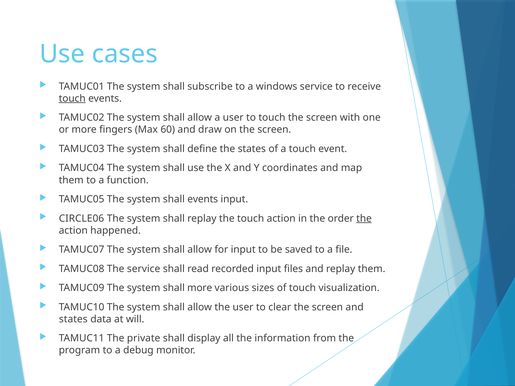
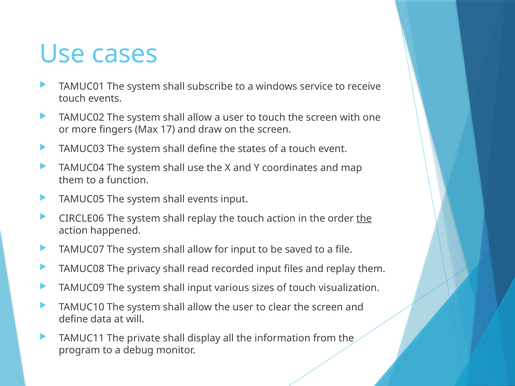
touch at (72, 99) underline: present -> none
60: 60 -> 17
The service: service -> privacy
shall more: more -> input
states at (73, 319): states -> define
